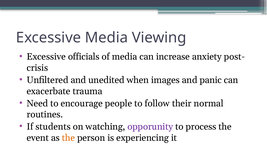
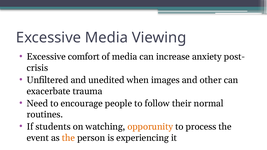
officials: officials -> comfort
panic: panic -> other
opporunity colour: purple -> orange
